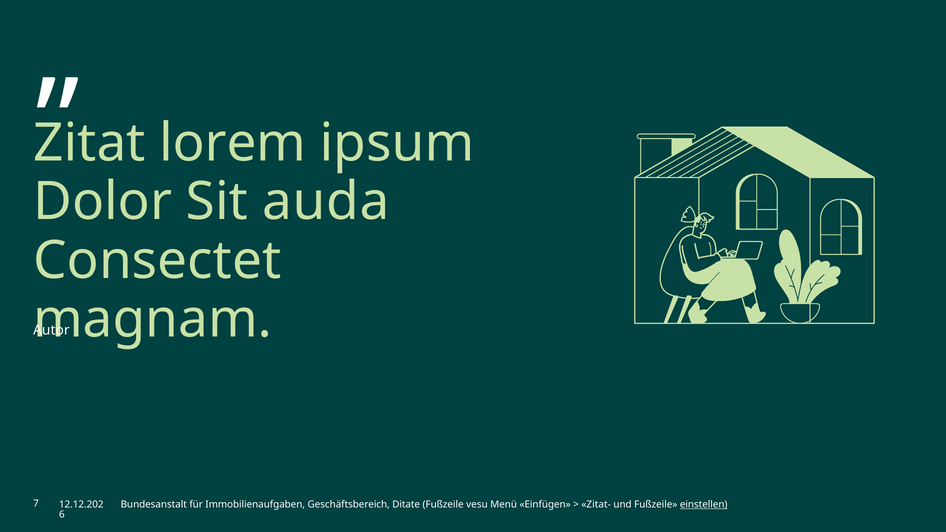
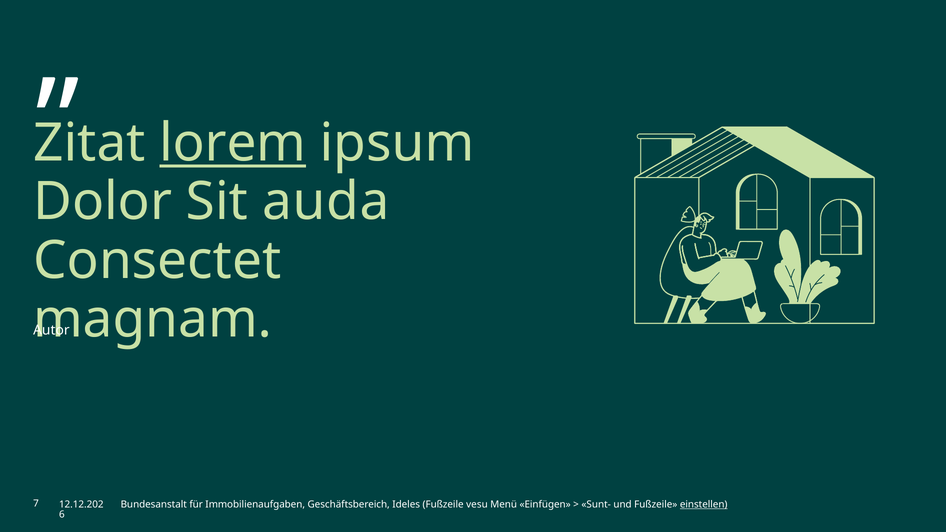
lorem underline: none -> present
Ditate: Ditate -> Ideles
Zitat-: Zitat- -> Sunt-
